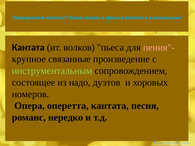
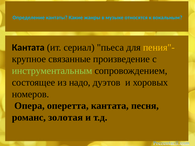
волков: волков -> сериал
пения"- colour: pink -> yellow
нередко: нередко -> золотая
